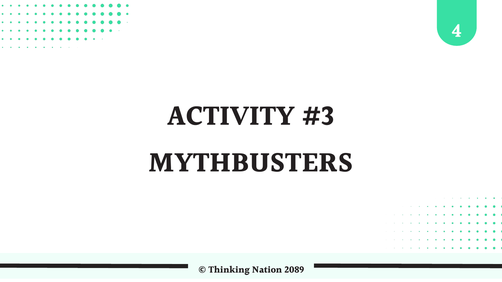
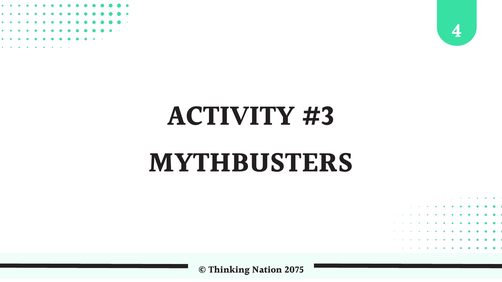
2089: 2089 -> 2075
